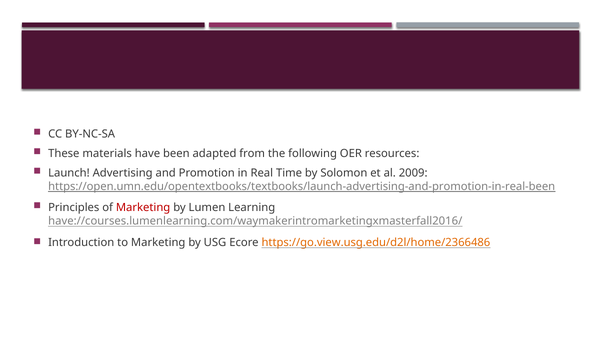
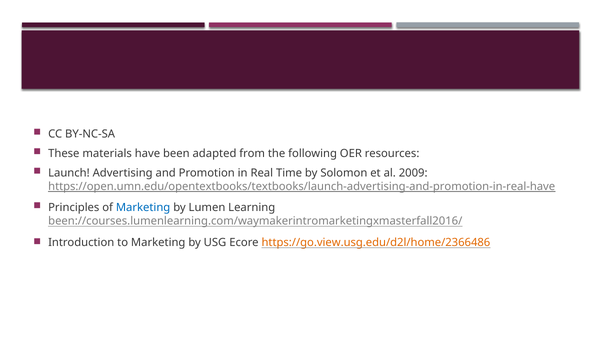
https://open.umn.edu/opentextbooks/textbooks/launch-advertising-and-promotion-in-real-been: https://open.umn.edu/opentextbooks/textbooks/launch-advertising-and-promotion-in-real-been -> https://open.umn.edu/opentextbooks/textbooks/launch-advertising-and-promotion-in-real-have
Marketing at (143, 208) colour: red -> blue
have://courses.lumenlearning.com/waymakerintromarketingxmasterfall2016/: have://courses.lumenlearning.com/waymakerintromarketingxmasterfall2016/ -> been://courses.lumenlearning.com/waymakerintromarketingxmasterfall2016/
